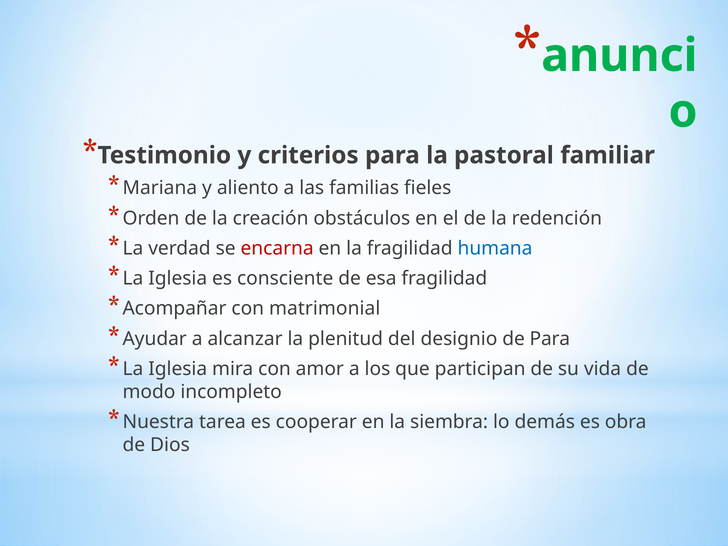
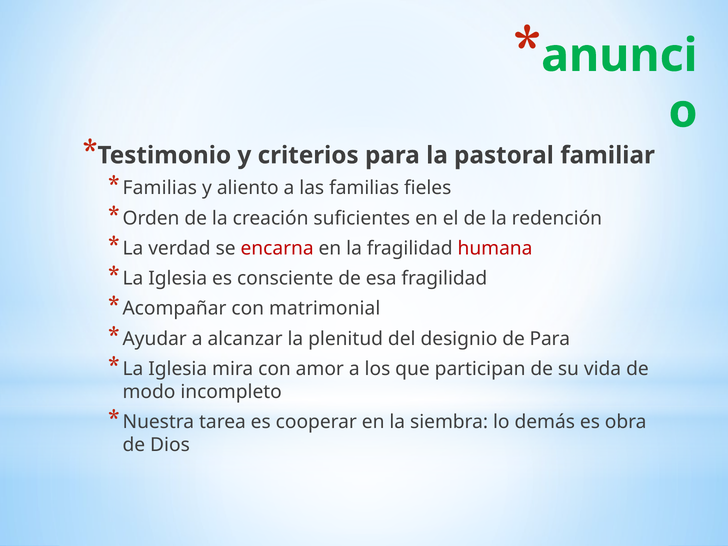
Mariana at (160, 188): Mariana -> Familias
obstáculos: obstáculos -> suficientes
humana colour: blue -> red
